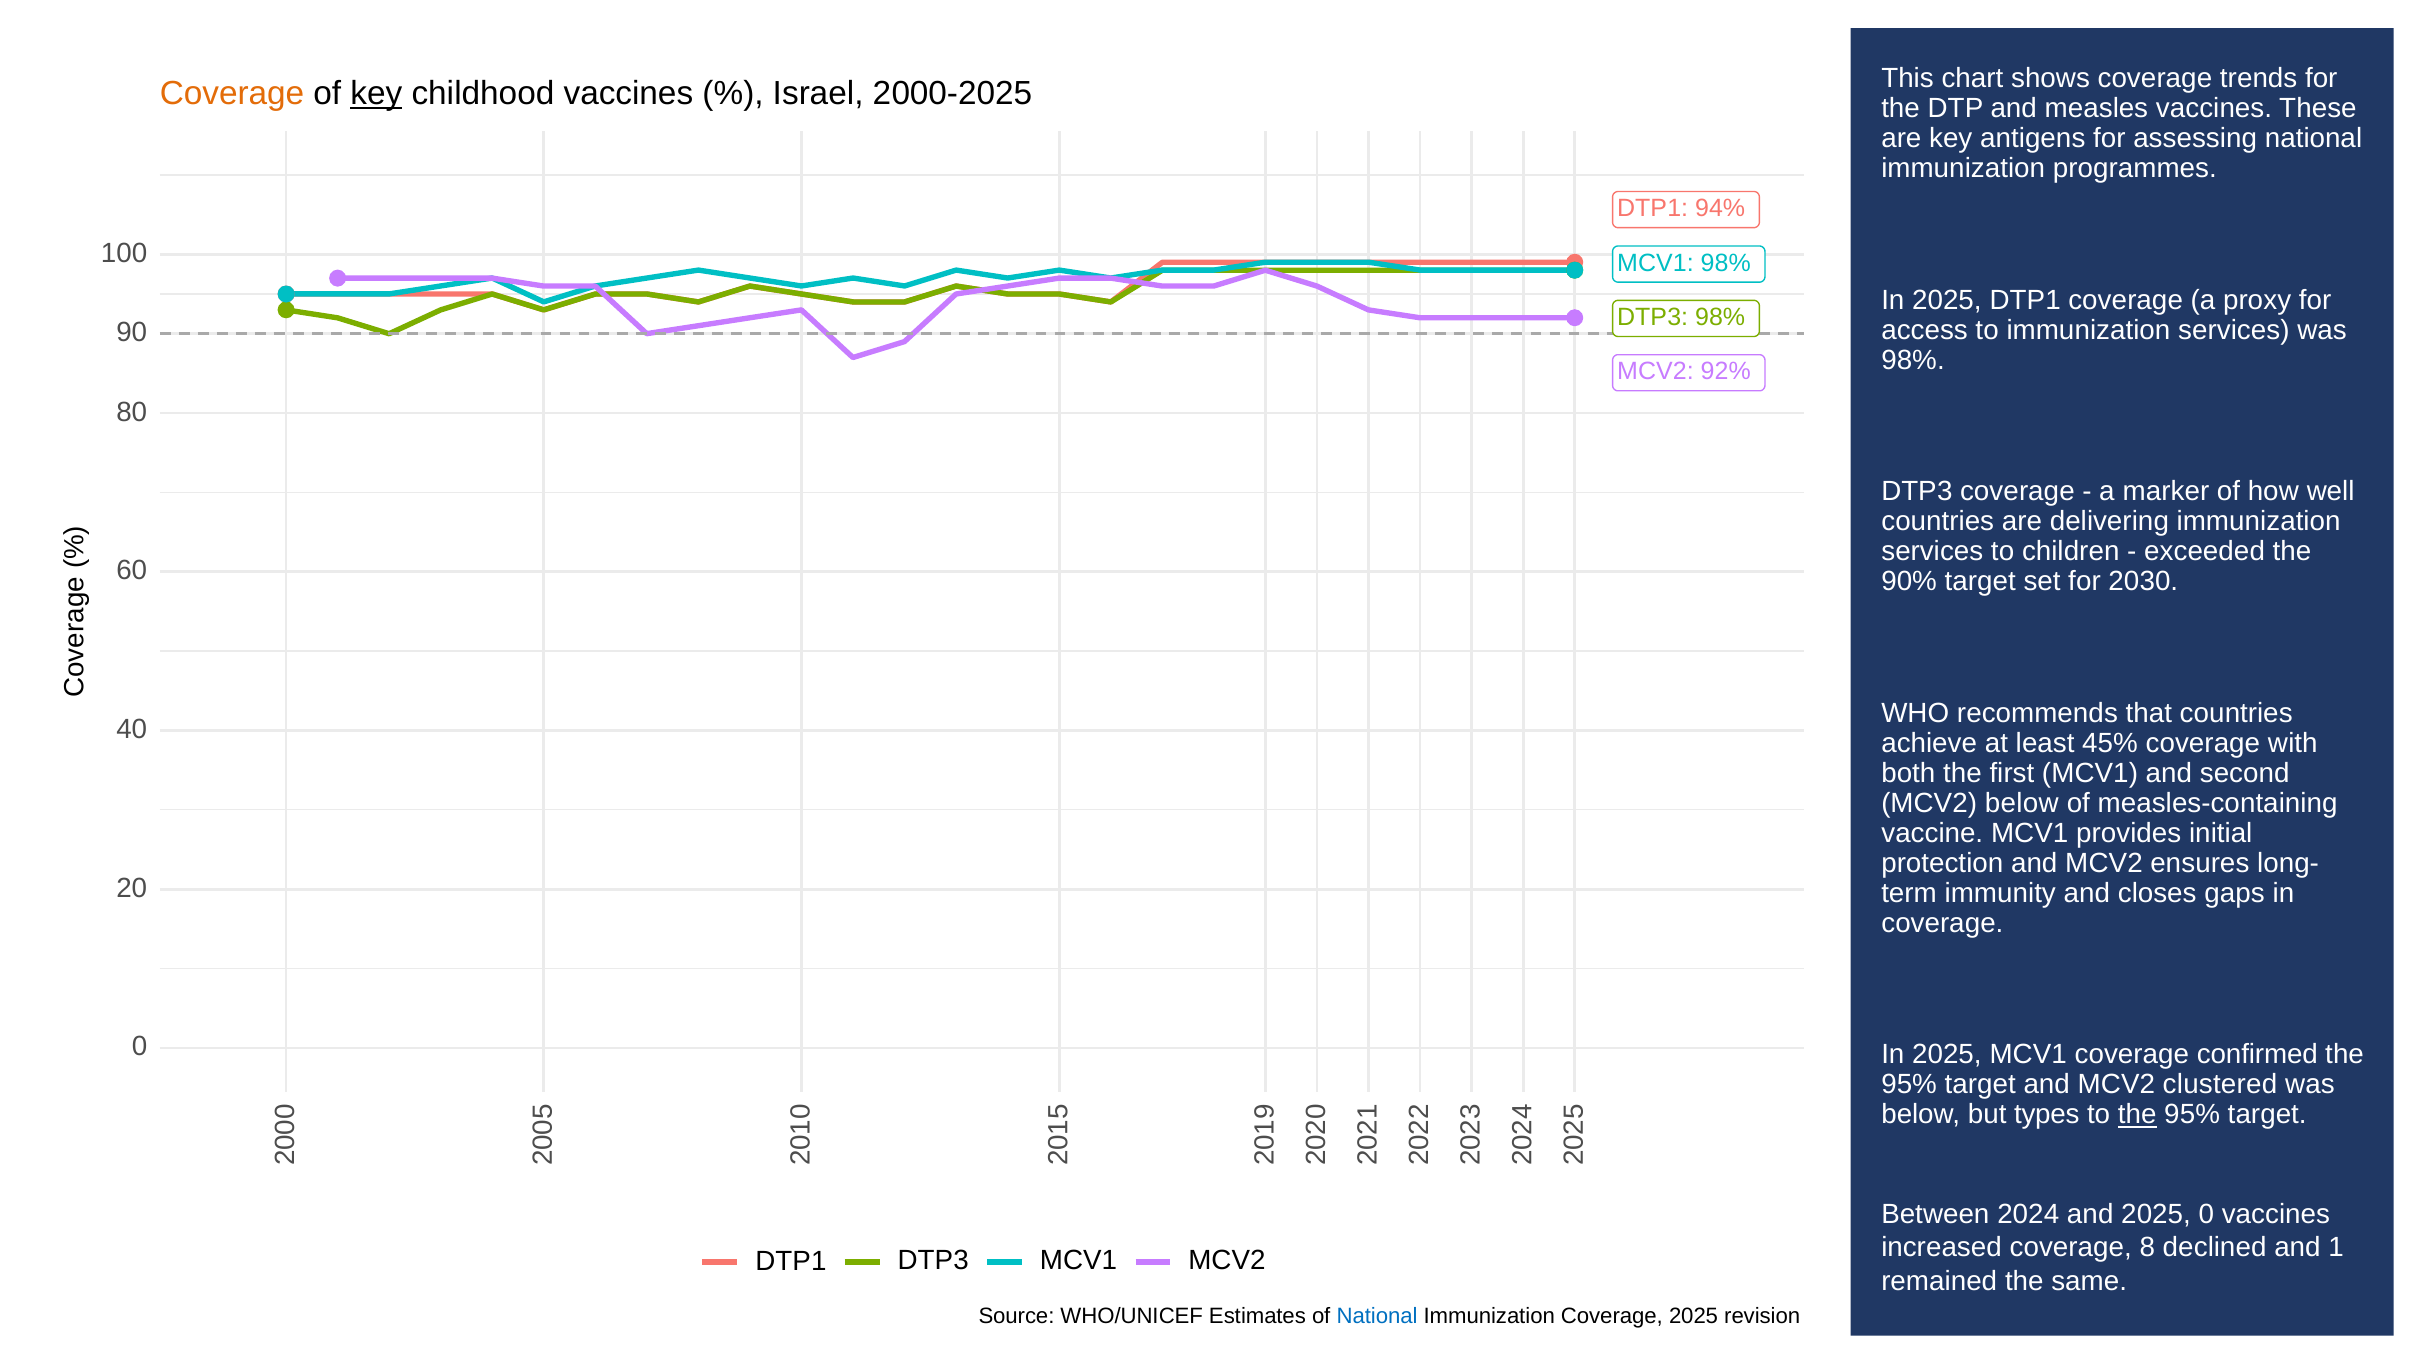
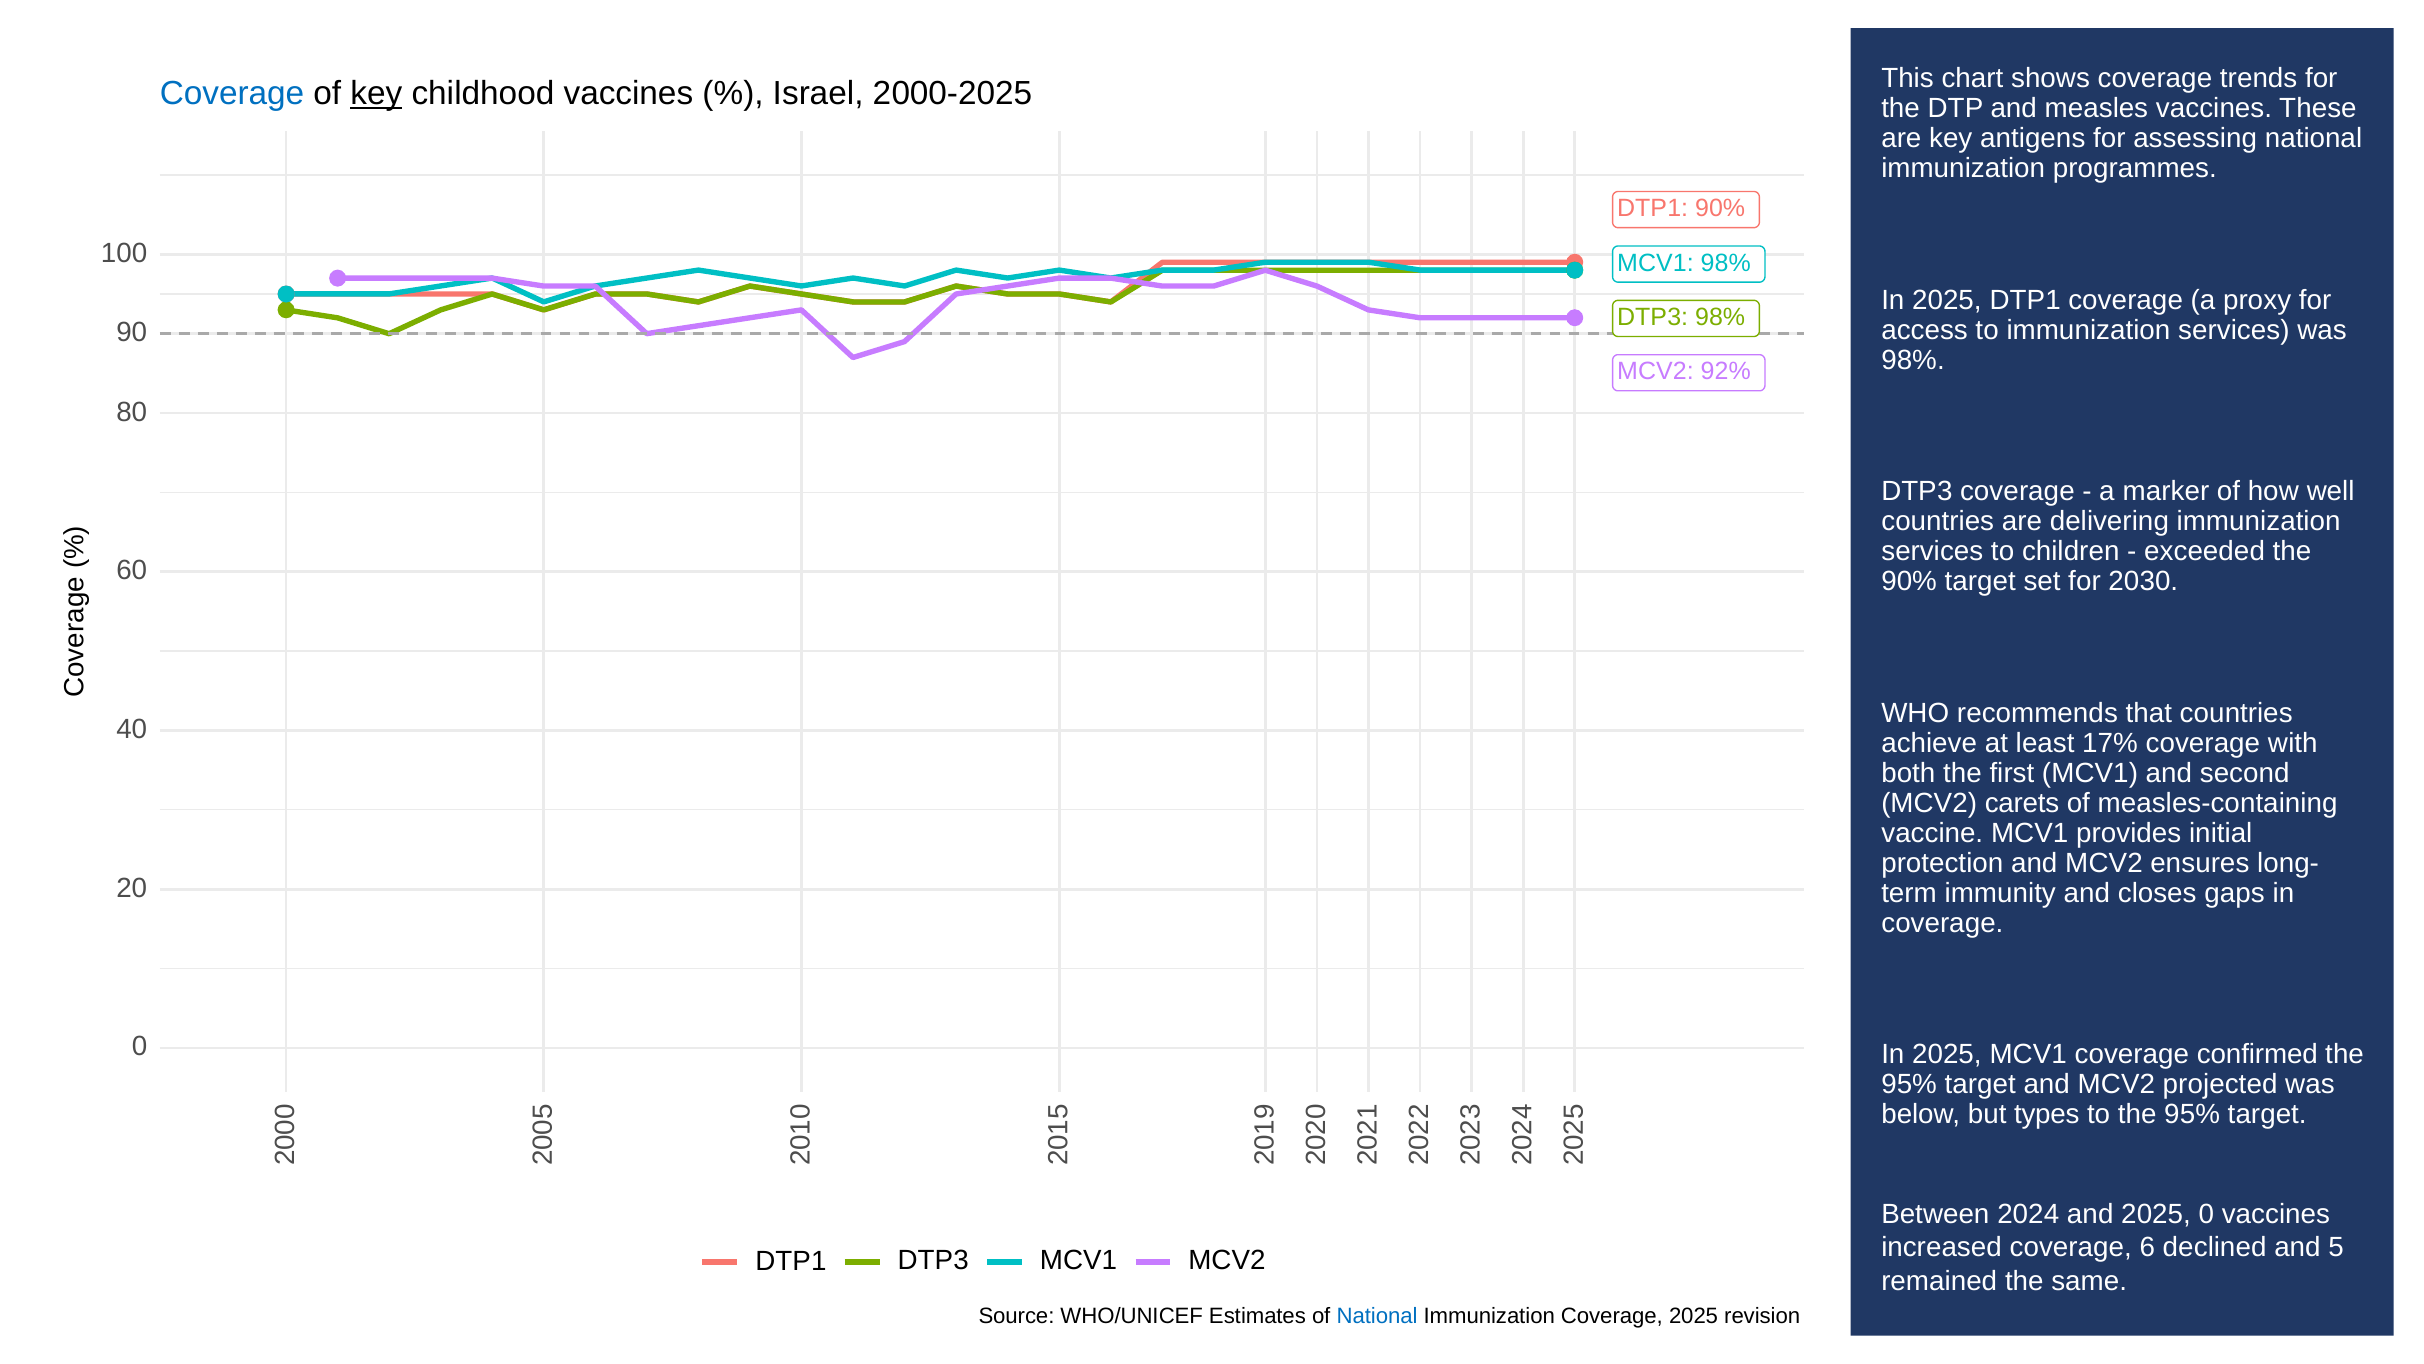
Coverage at (232, 94) colour: orange -> blue
DTP1 94%: 94% -> 90%
45%: 45% -> 17%
MCV2 below: below -> carets
clustered: clustered -> projected
the at (2137, 1114) underline: present -> none
8: 8 -> 6
and 1: 1 -> 5
